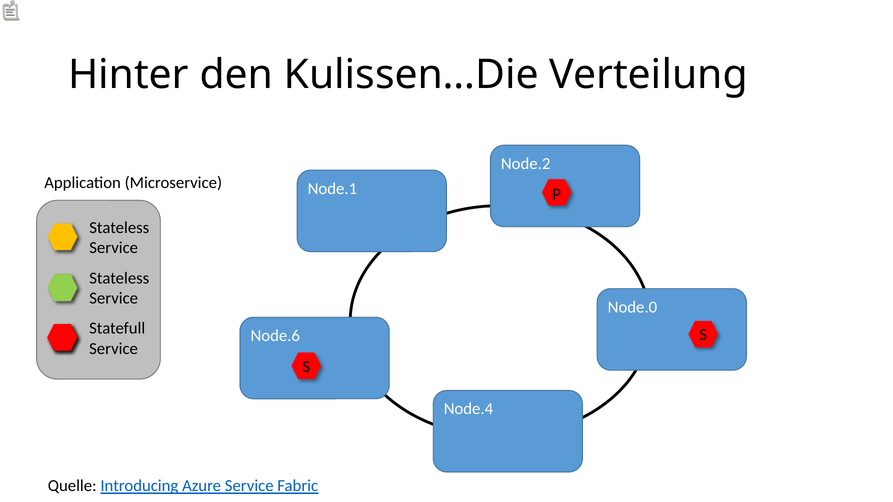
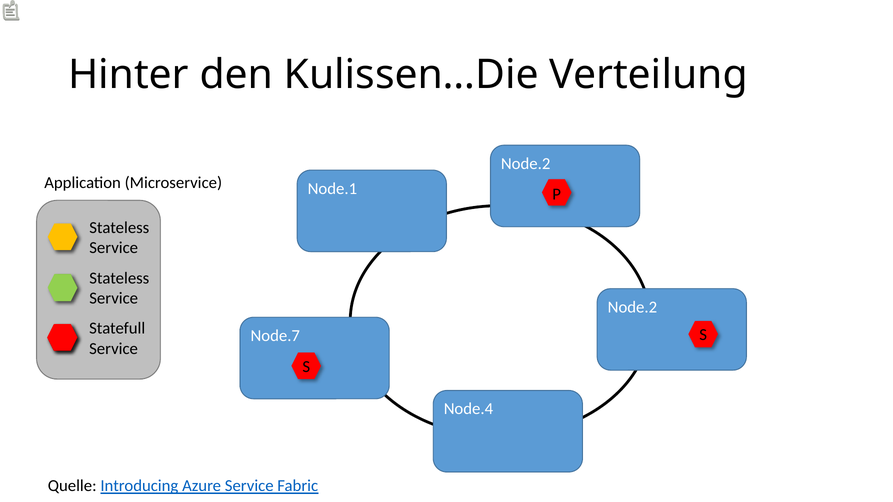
Node.0 at (632, 307): Node.0 -> Node.2
Node.6: Node.6 -> Node.7
